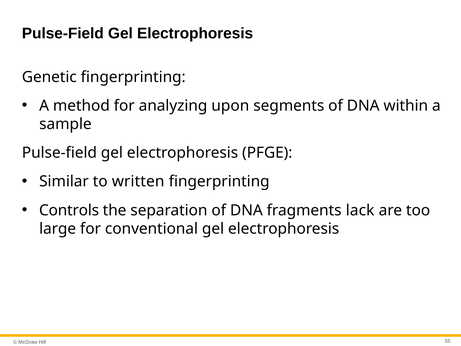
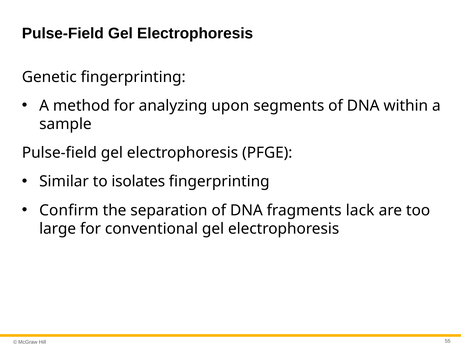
written: written -> isolates
Controls: Controls -> Confirm
